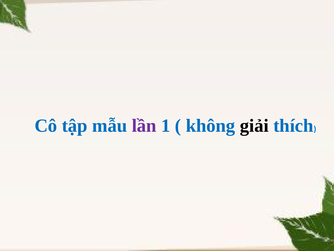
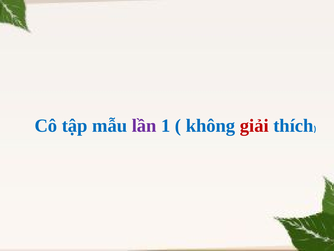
giải colour: black -> red
